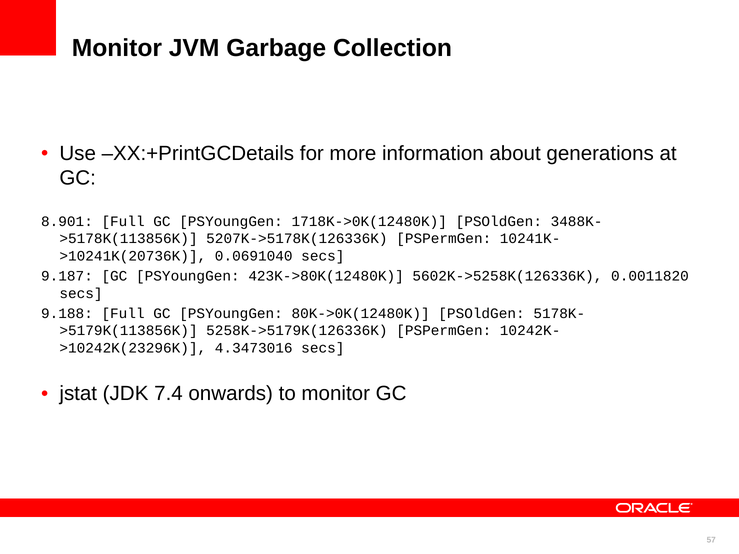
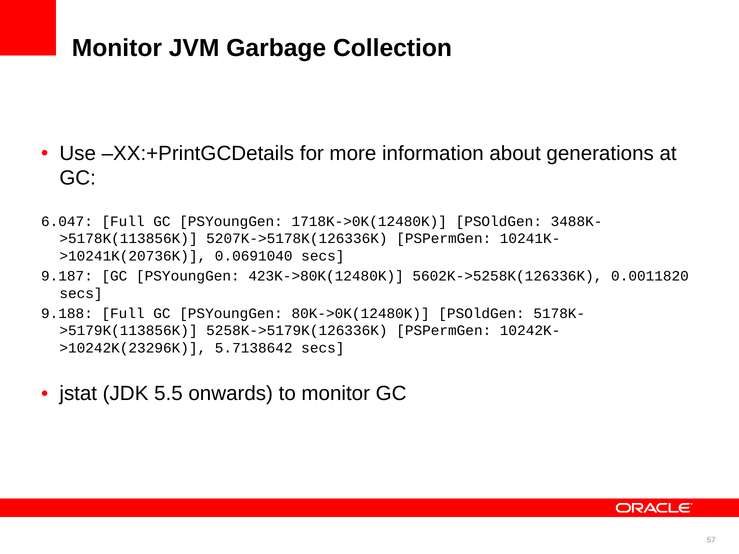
8.901: 8.901 -> 6.047
4.3473016: 4.3473016 -> 5.7138642
7.4: 7.4 -> 5.5
